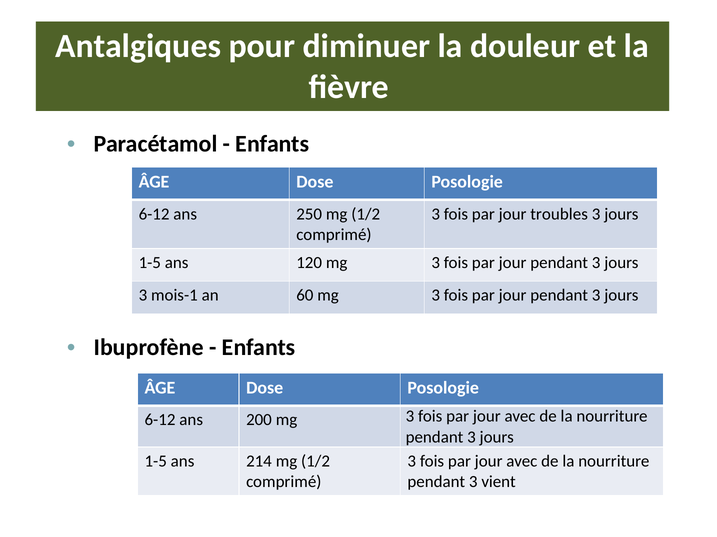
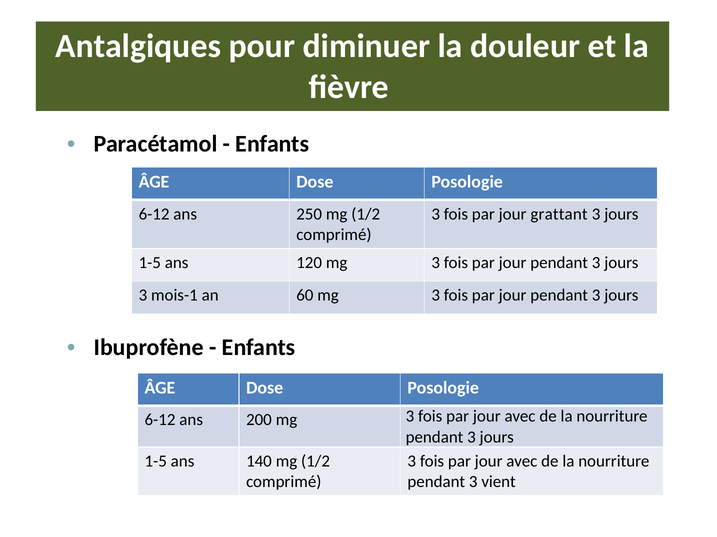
troubles: troubles -> grattant
214: 214 -> 140
